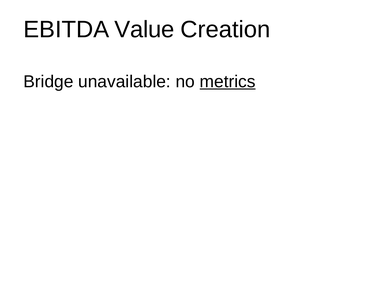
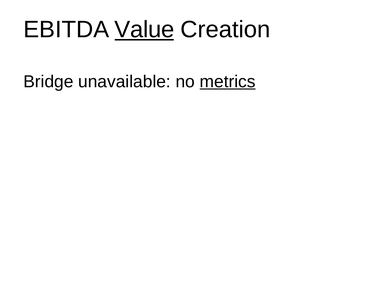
Value underline: none -> present
